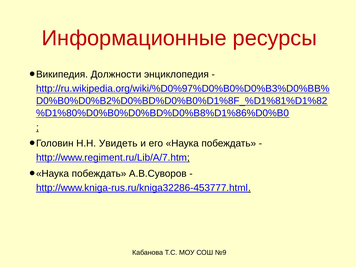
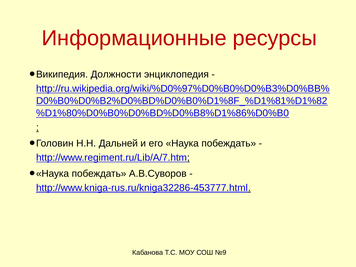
Увидеть: Увидеть -> Дальней
